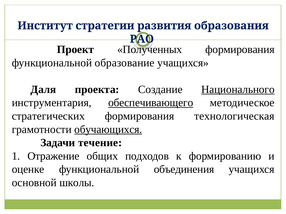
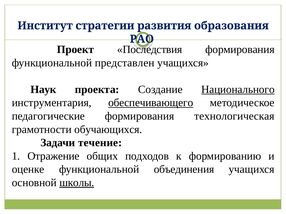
Полученных: Полученных -> Последствия
образование: образование -> представлен
Даля: Даля -> Наук
стратегических: стратегических -> педагогические
обучающихся underline: present -> none
школы underline: none -> present
